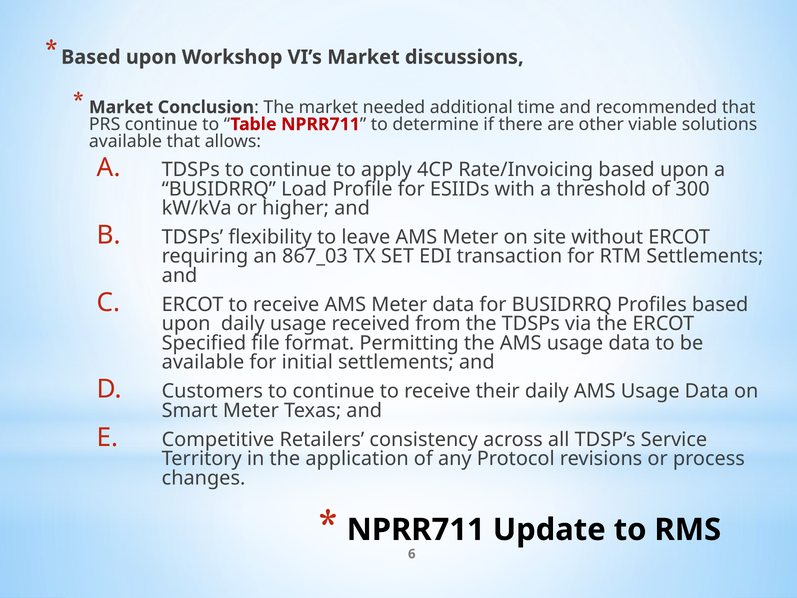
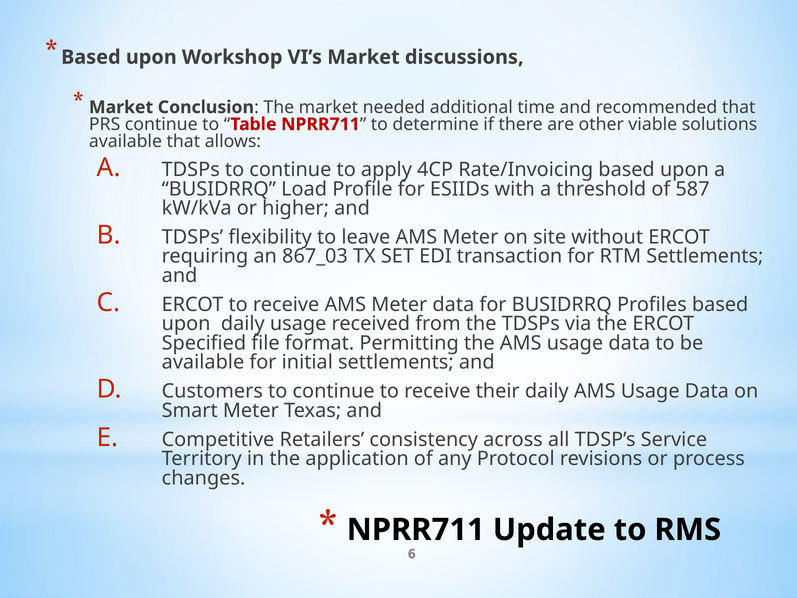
300: 300 -> 587
